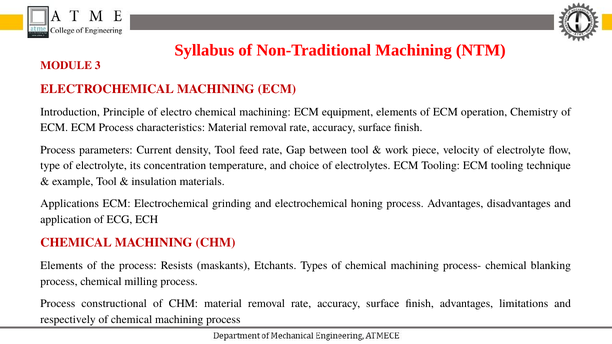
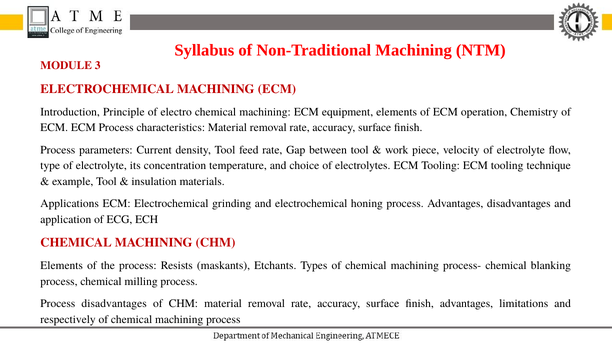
Process constructional: constructional -> disadvantages
